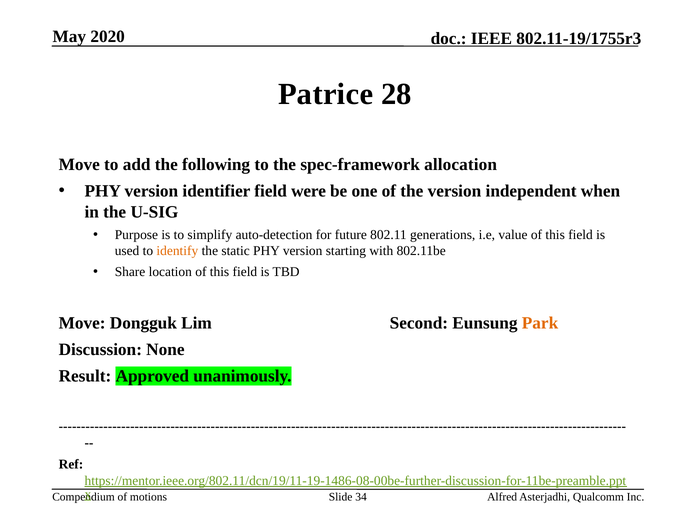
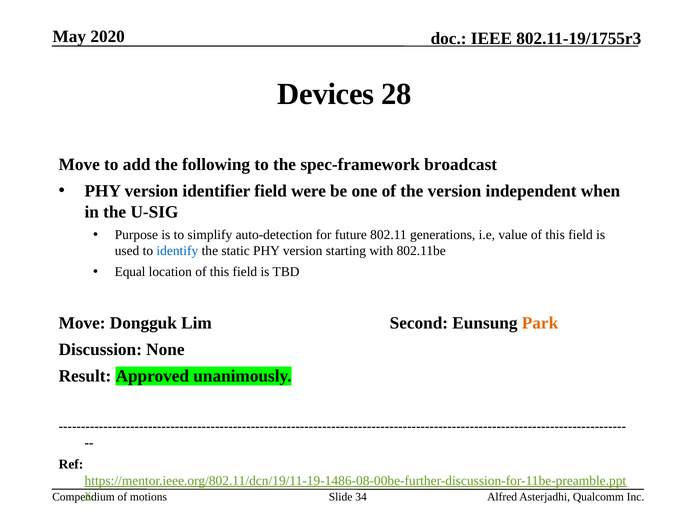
Patrice: Patrice -> Devices
allocation: allocation -> broadcast
identify colour: orange -> blue
Share: Share -> Equal
